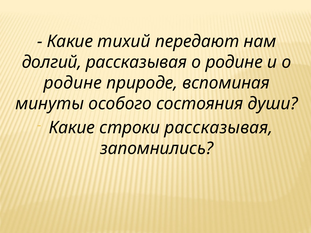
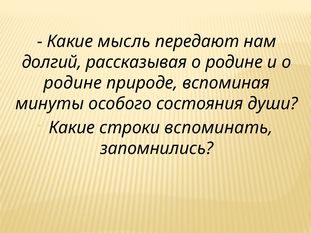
тихий: тихий -> мысль
строки рассказывая: рассказывая -> вспоминать
